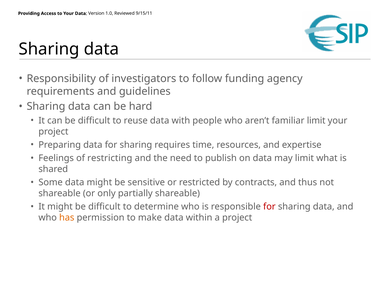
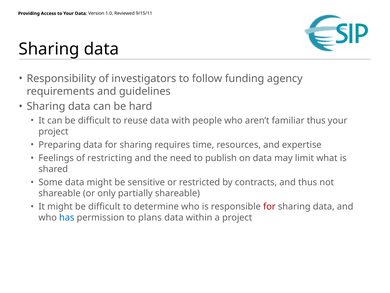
familiar limit: limit -> thus
has colour: orange -> blue
make: make -> plans
